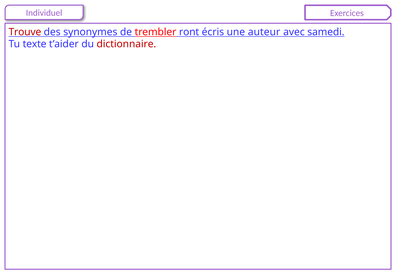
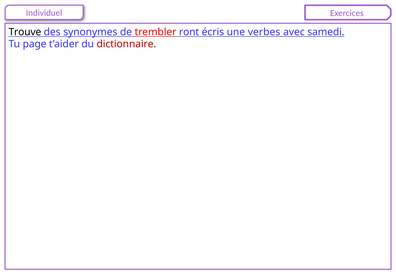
Trouve colour: red -> black
auteur: auteur -> verbes
texte: texte -> page
